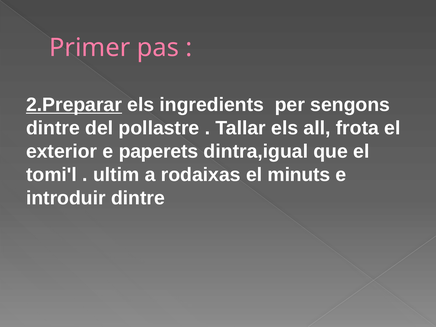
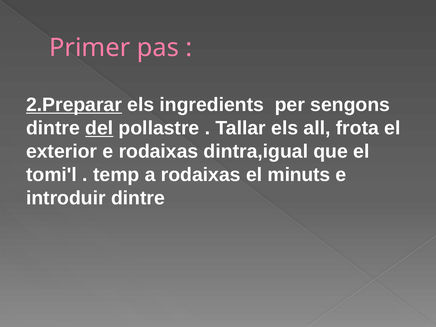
del underline: none -> present
e paperets: paperets -> rodaixas
ultim: ultim -> temp
